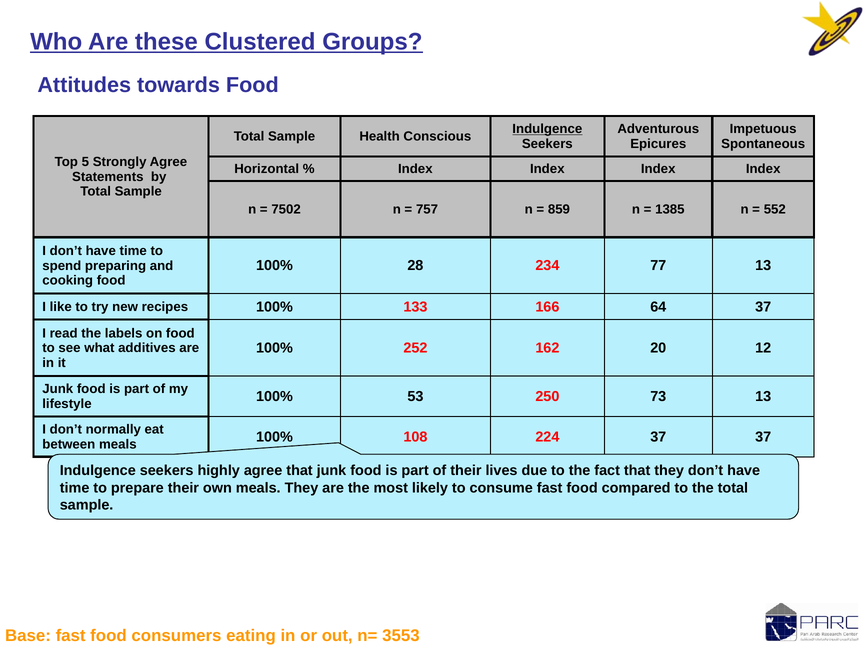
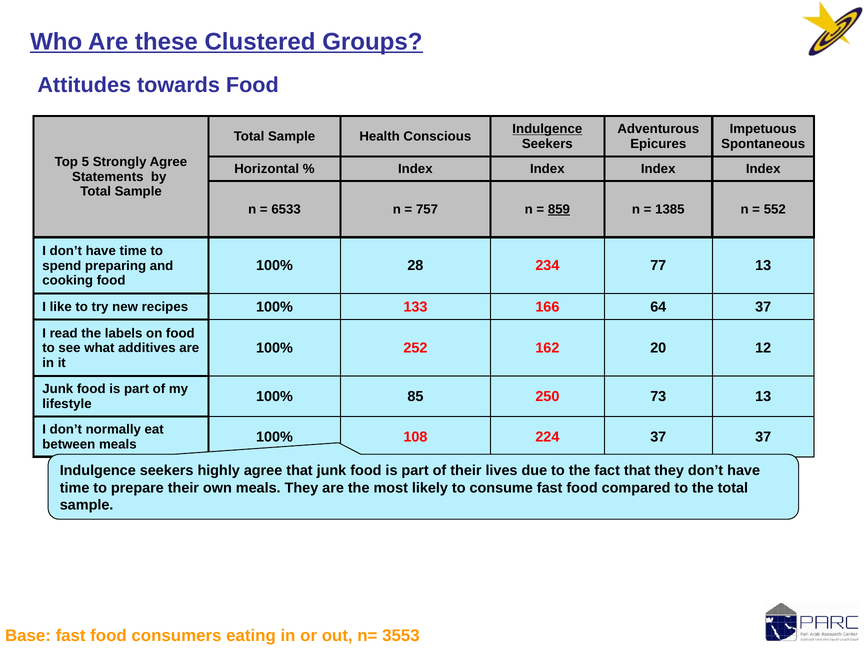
7502: 7502 -> 6533
859 underline: none -> present
53: 53 -> 85
